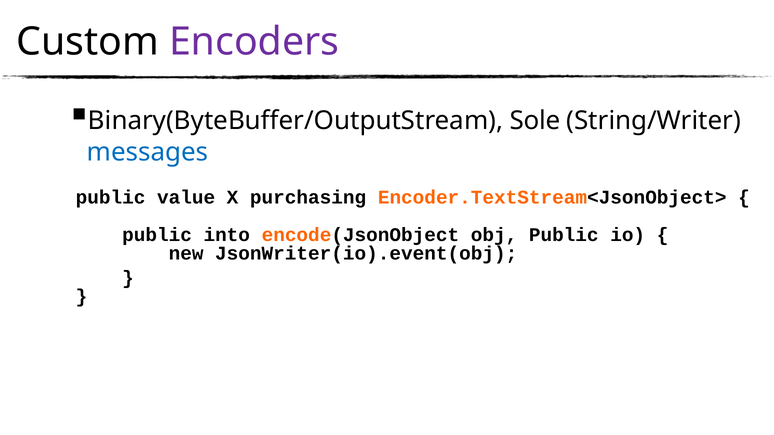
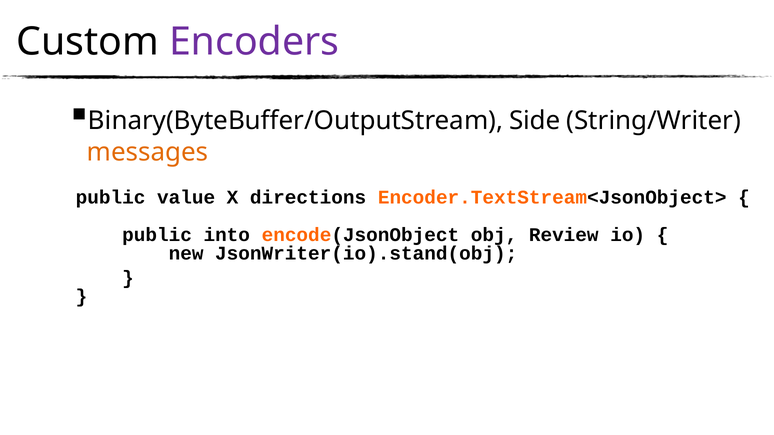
Sole: Sole -> Side
messages colour: blue -> orange
purchasing: purchasing -> directions
obj Public: Public -> Review
JsonWriter(io).event(obj: JsonWriter(io).event(obj -> JsonWriter(io).stand(obj
